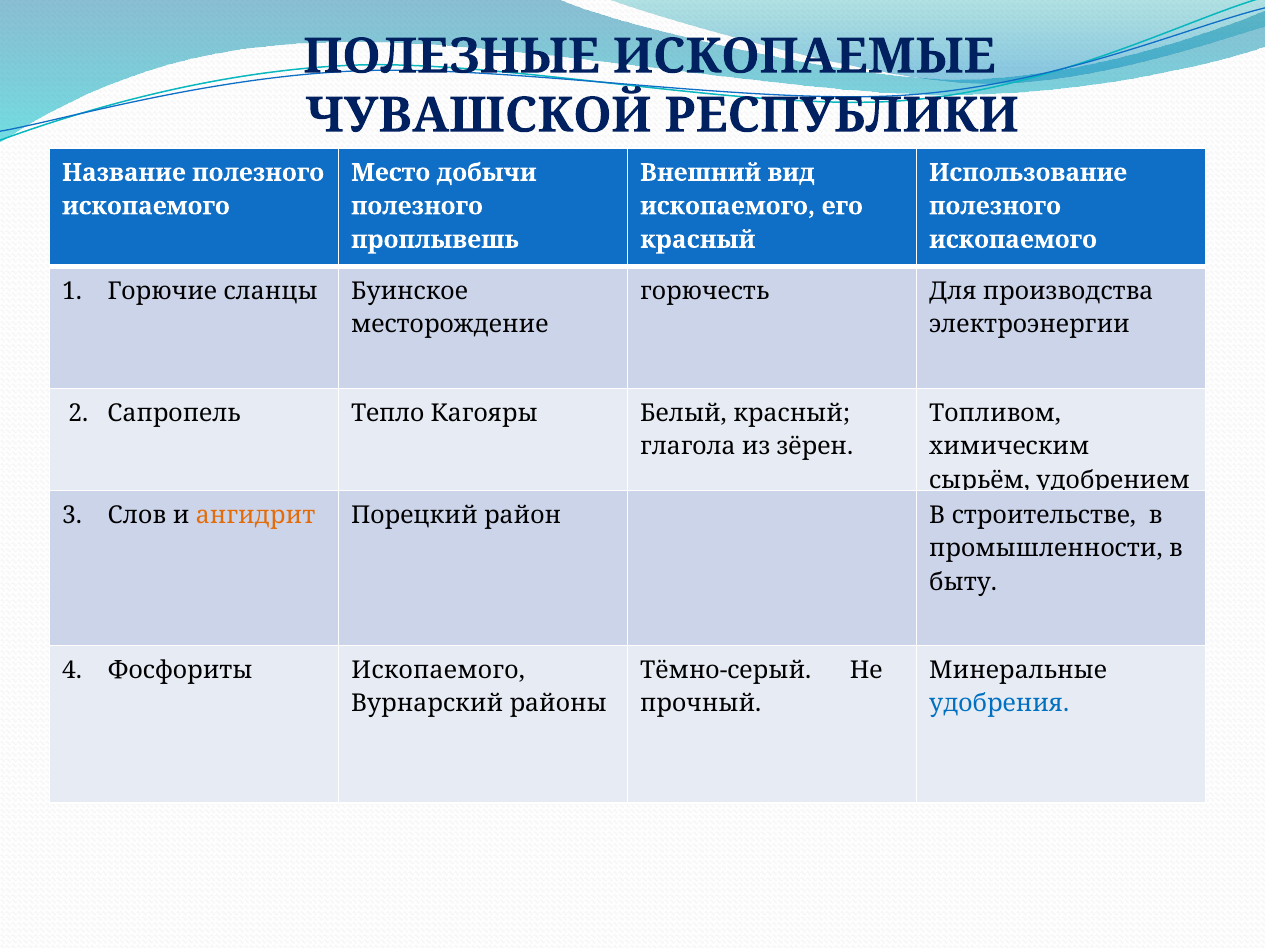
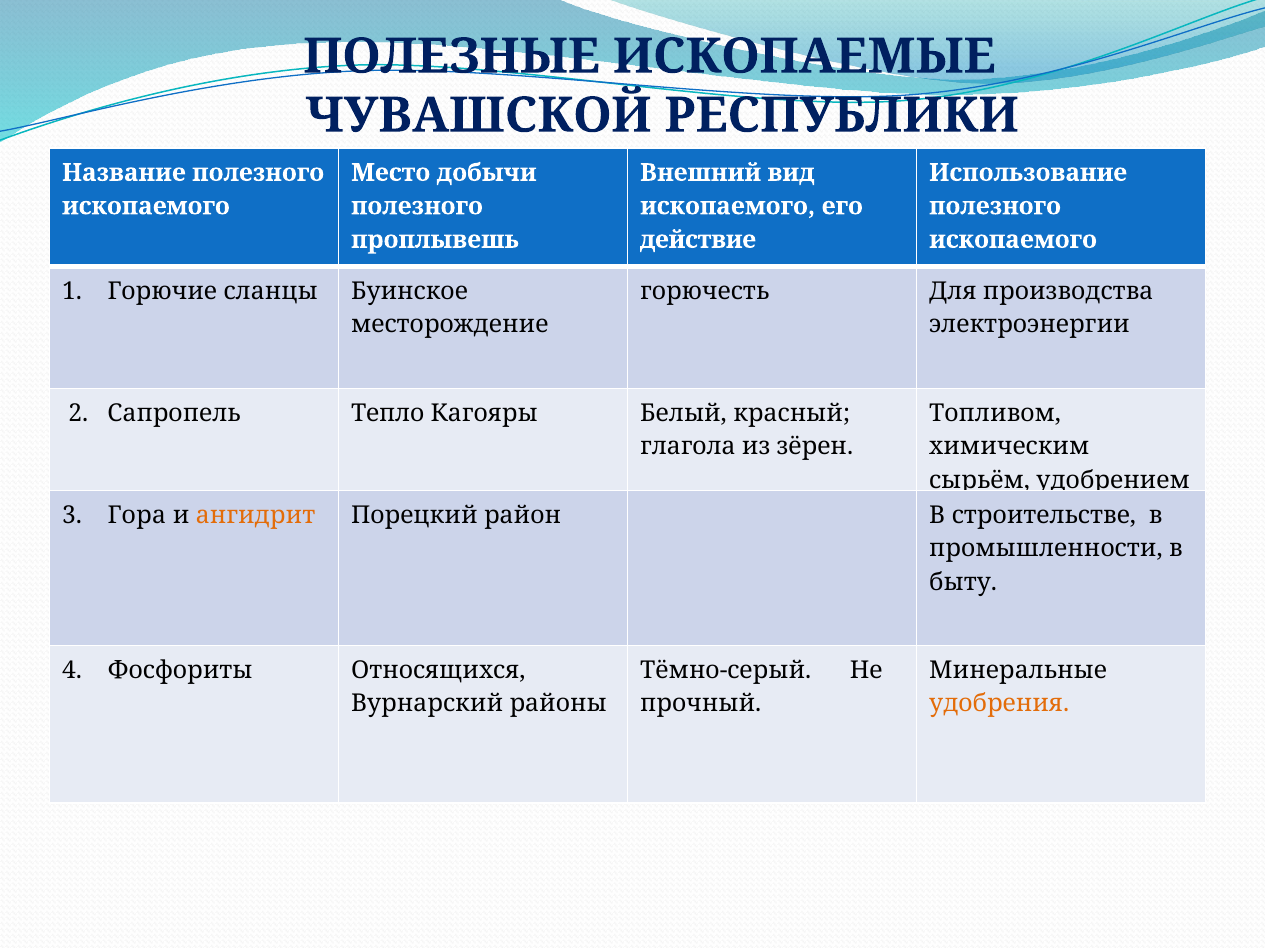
красный at (698, 240): красный -> действие
Слов: Слов -> Гора
Фосфориты Ископаемого: Ископаемого -> Относящихся
удобрения colour: blue -> orange
